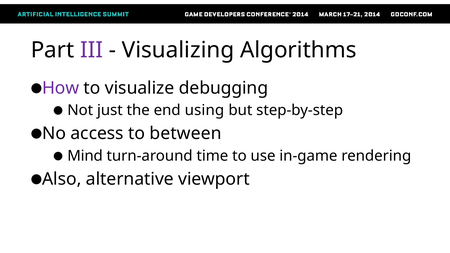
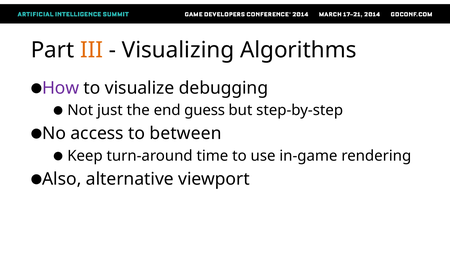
III colour: purple -> orange
using: using -> guess
Mind: Mind -> Keep
